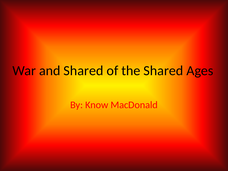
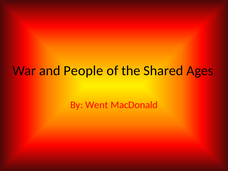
and Shared: Shared -> People
Know: Know -> Went
